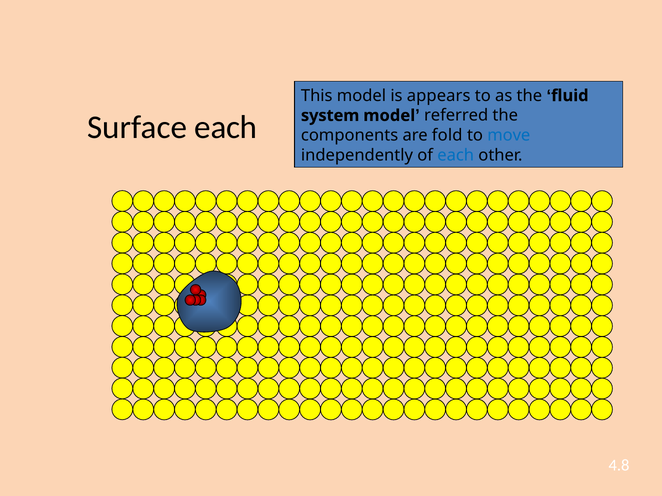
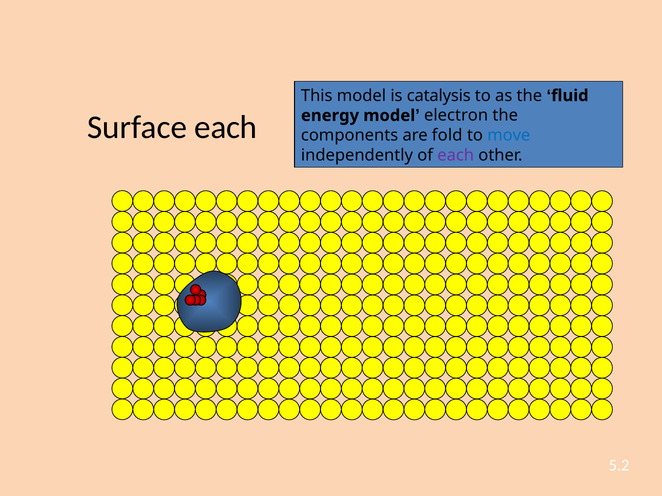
appears: appears -> catalysis
system: system -> energy
referred: referred -> electron
each at (456, 155) colour: blue -> purple
4.8: 4.8 -> 5.2
